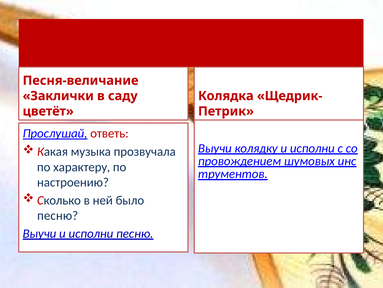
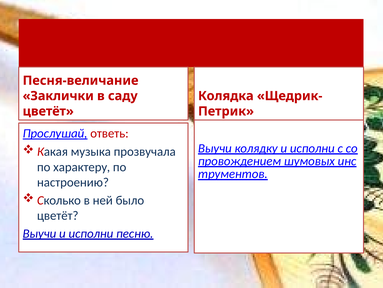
песню at (58, 215): песню -> цветёт
